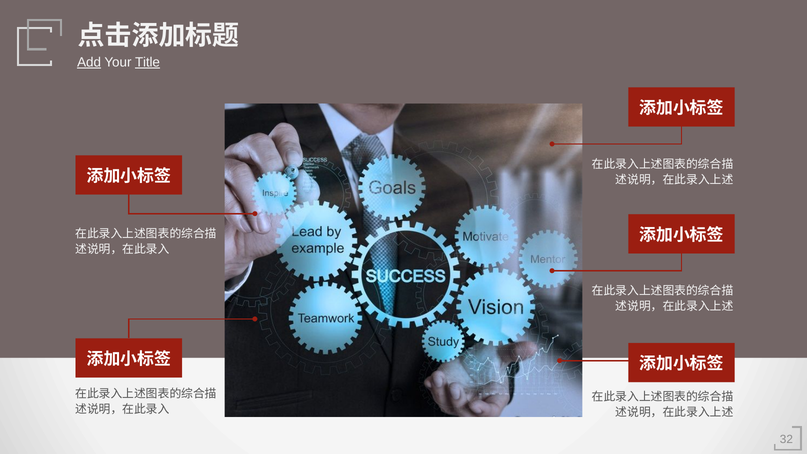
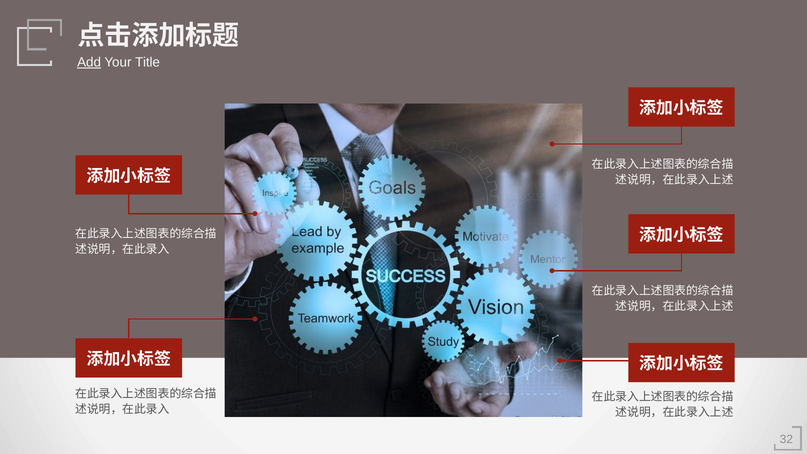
Title underline: present -> none
